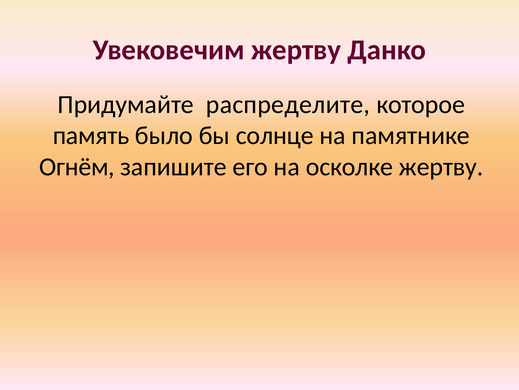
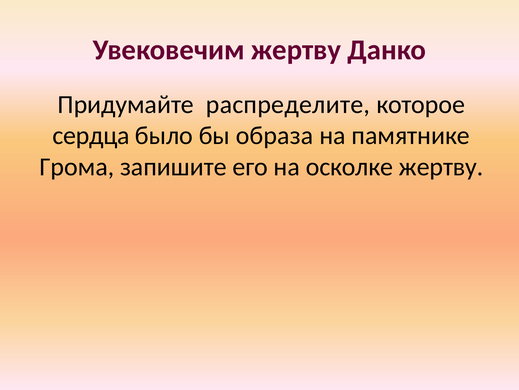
память: память -> сердца
солнце: солнце -> образа
Огнём: Огнём -> Грома
